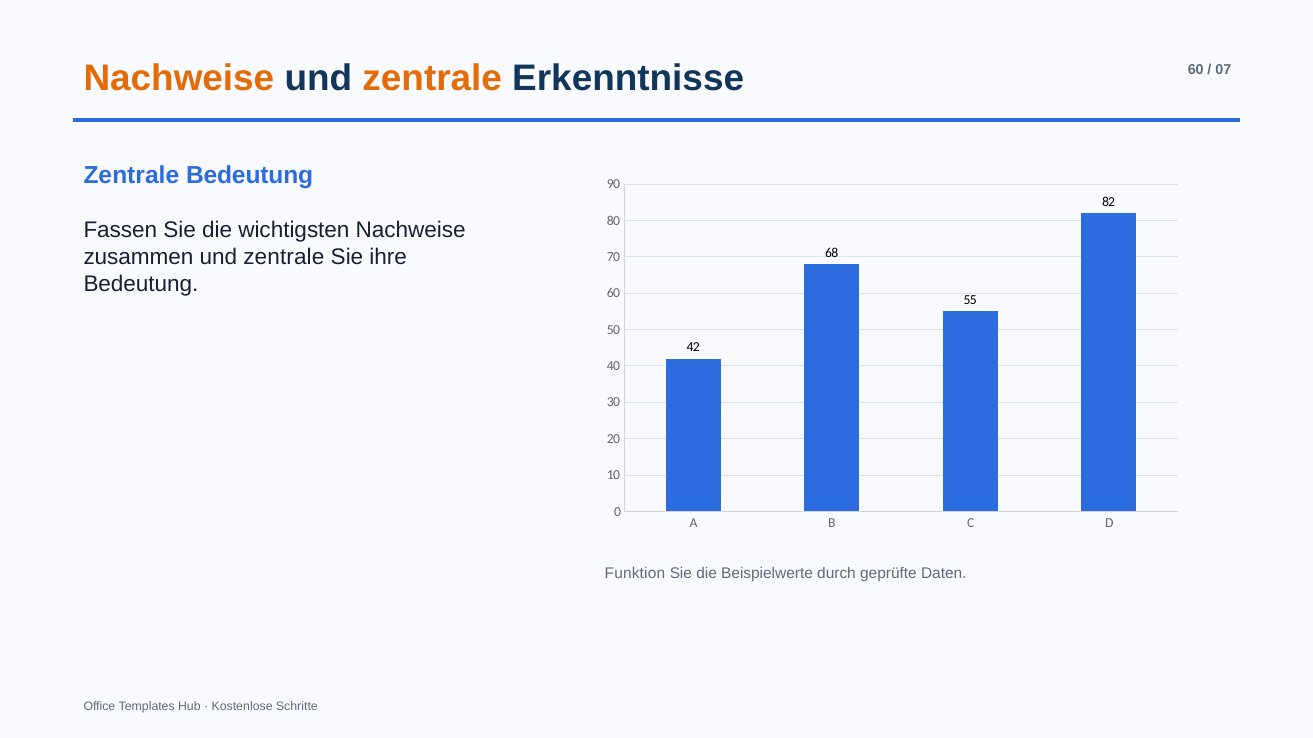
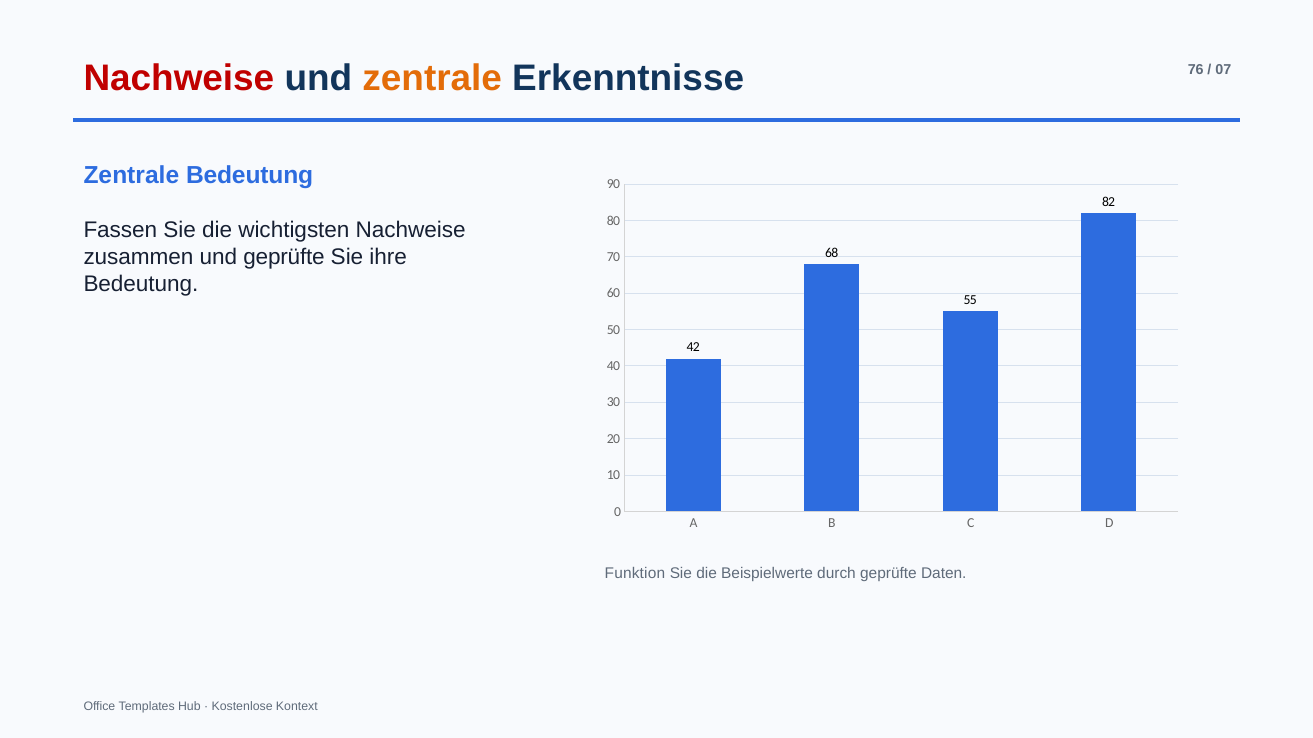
Nachweise at (179, 79) colour: orange -> red
Erkenntnisse 60: 60 -> 76
zusammen und zentrale: zentrale -> geprüfte
Schritte: Schritte -> Kontext
